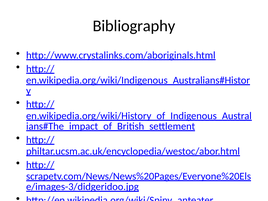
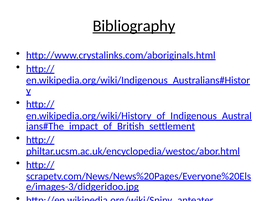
Bibliography underline: none -> present
